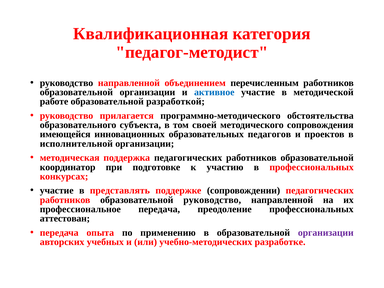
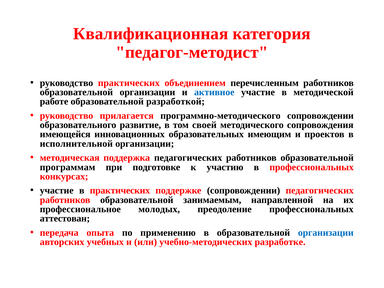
направленной at (129, 83): направленной -> практических
программно-методического обстоятельства: обстоятельства -> сопровождении
субъекта: субъекта -> развитие
педагогов: педагогов -> имеющим
координатор: координатор -> программам
в представлять: представлять -> практических
образовательной руководство: руководство -> занимаемым
профессиональное передача: передача -> молодых
организации at (326, 233) colour: purple -> blue
